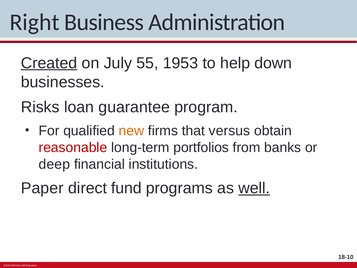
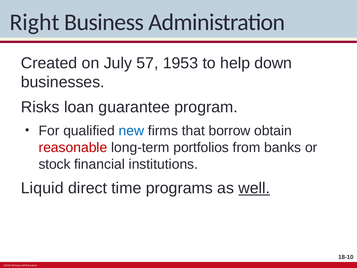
Created underline: present -> none
55: 55 -> 57
new colour: orange -> blue
versus: versus -> borrow
deep: deep -> stock
Paper: Paper -> Liquid
fund: fund -> time
